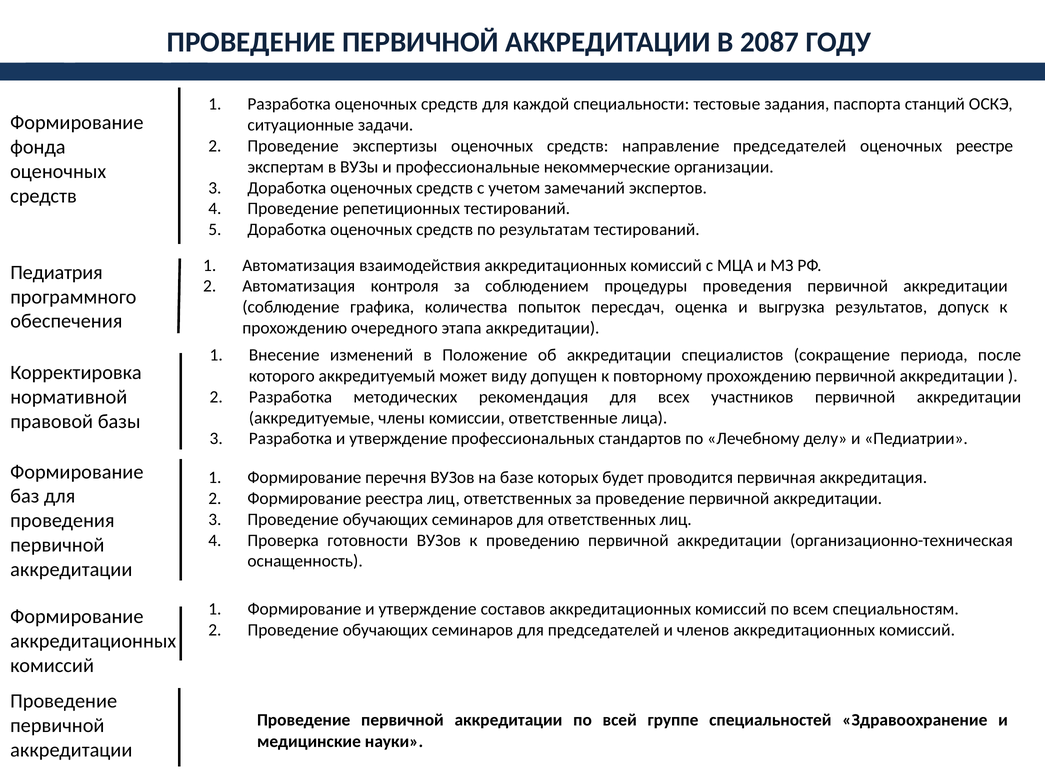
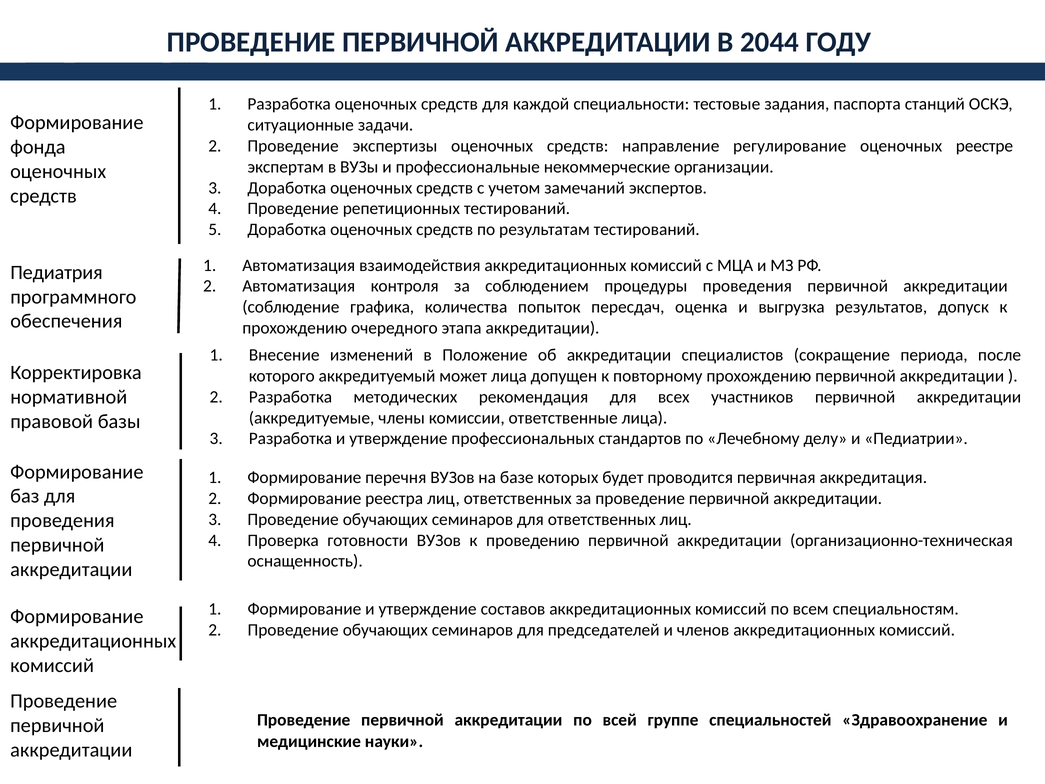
2087: 2087 -> 2044
направление председателей: председателей -> регулирование
может виду: виду -> лица
